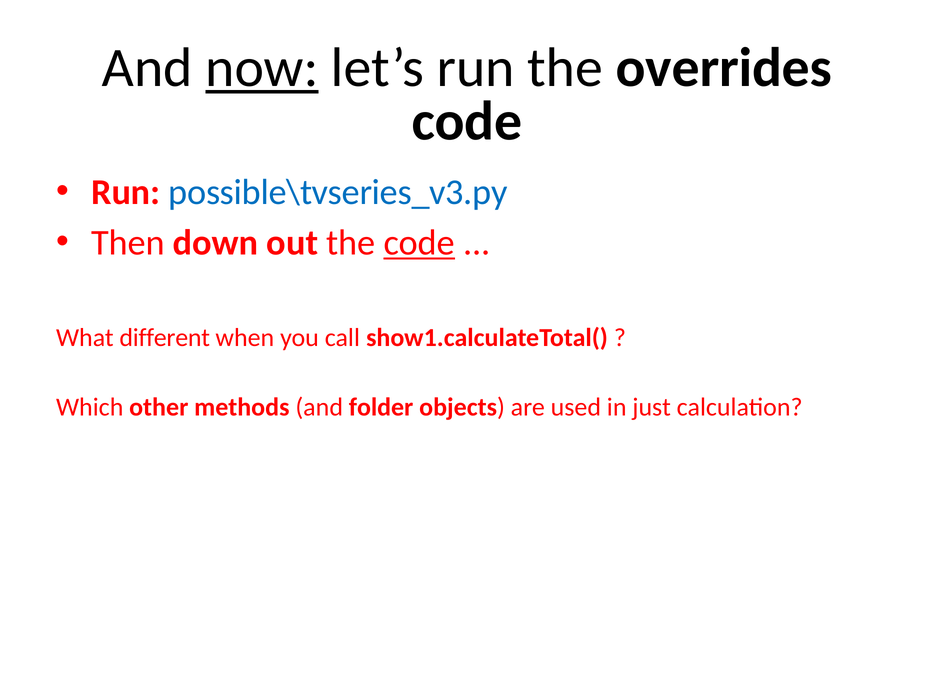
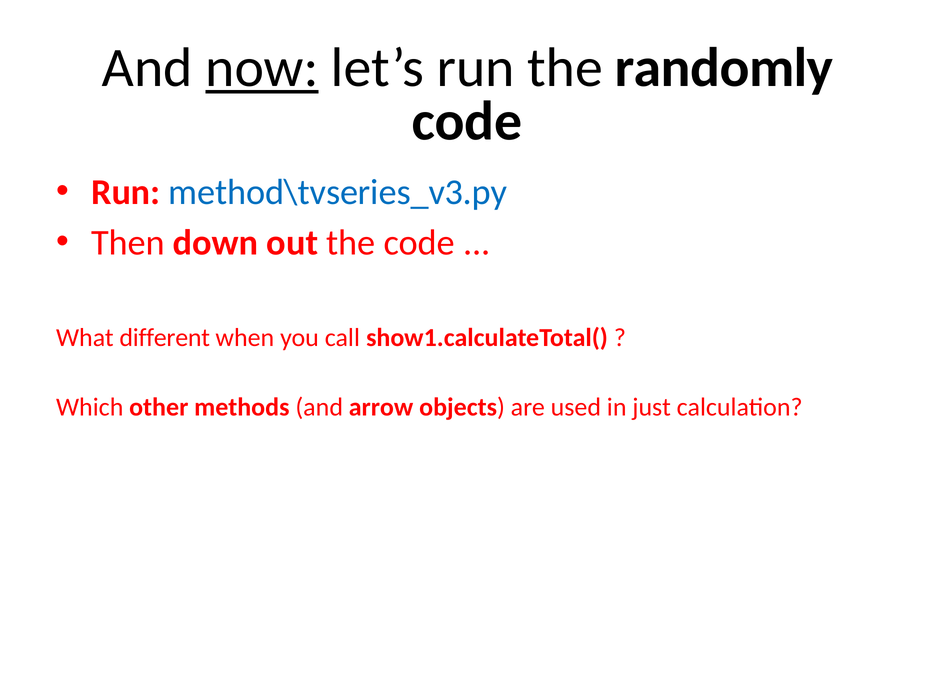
overrides: overrides -> randomly
possible\tvseries_v3.py: possible\tvseries_v3.py -> method\tvseries_v3.py
code at (419, 243) underline: present -> none
folder: folder -> arrow
